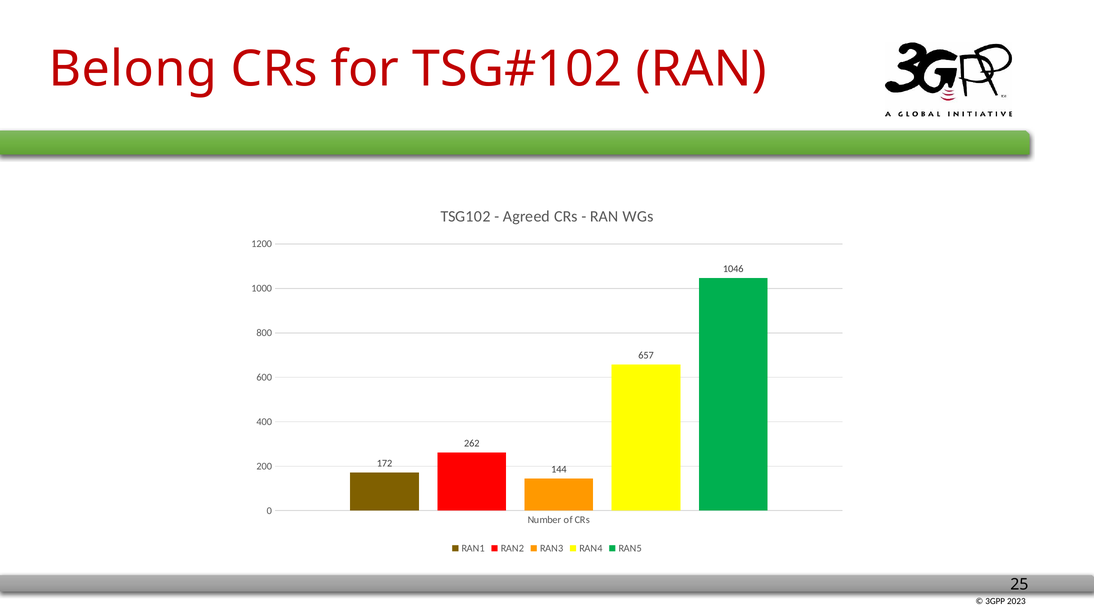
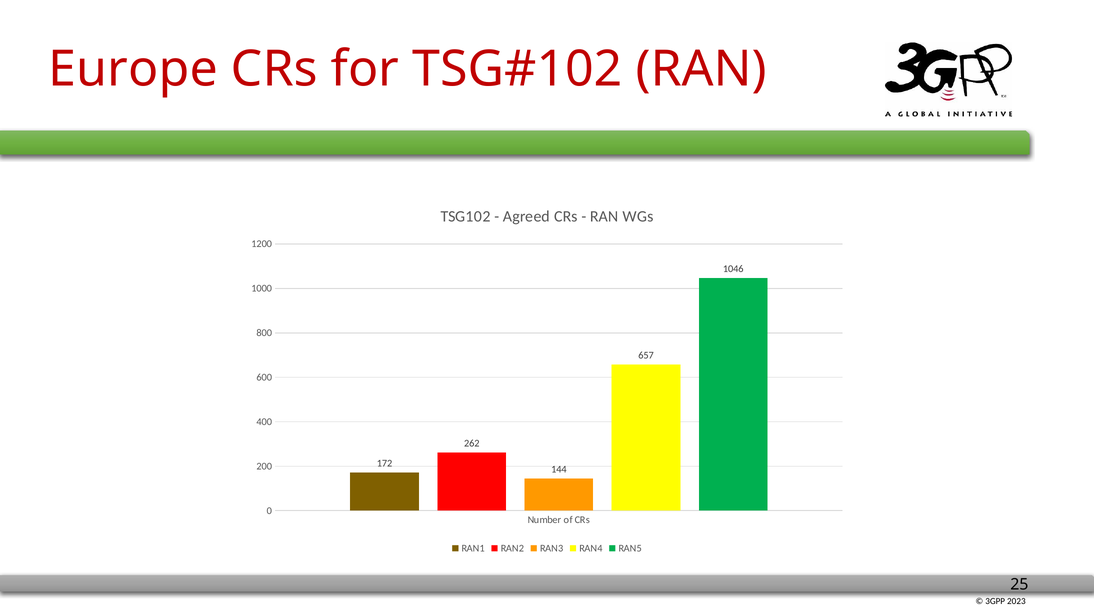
Belong: Belong -> Europe
